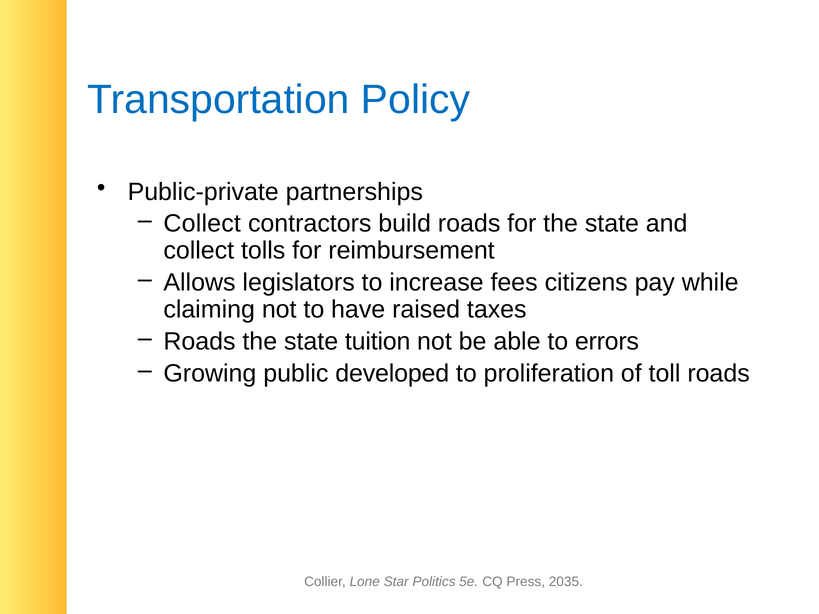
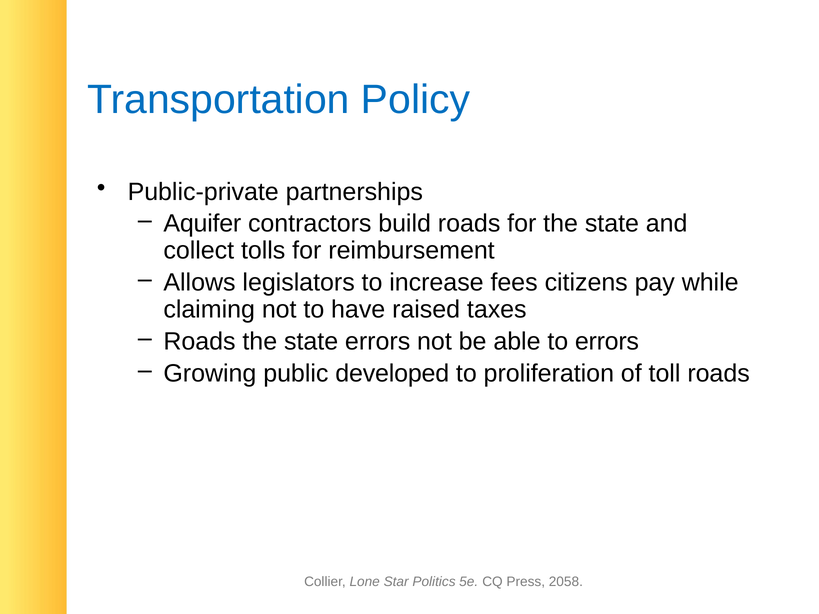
Collect at (202, 224): Collect -> Aquifer
state tuition: tuition -> errors
2035: 2035 -> 2058
